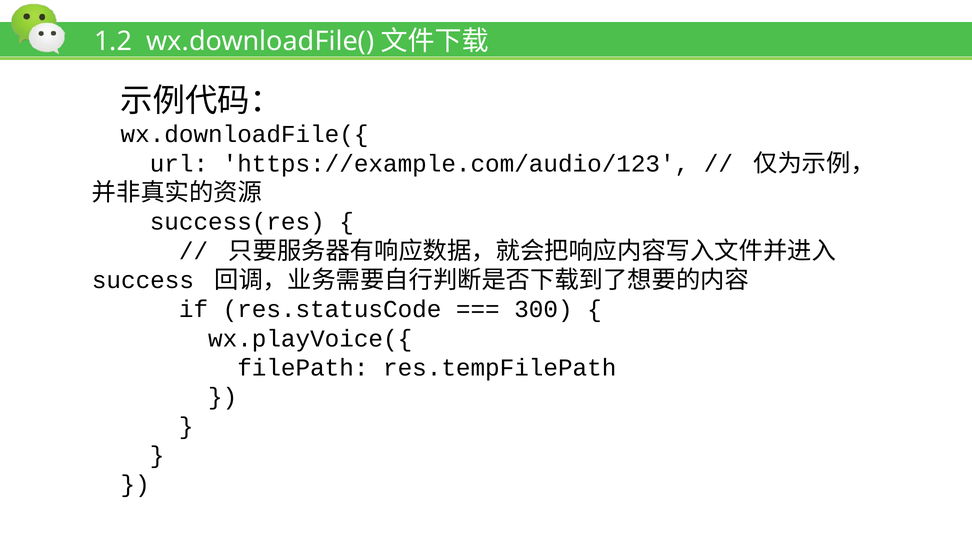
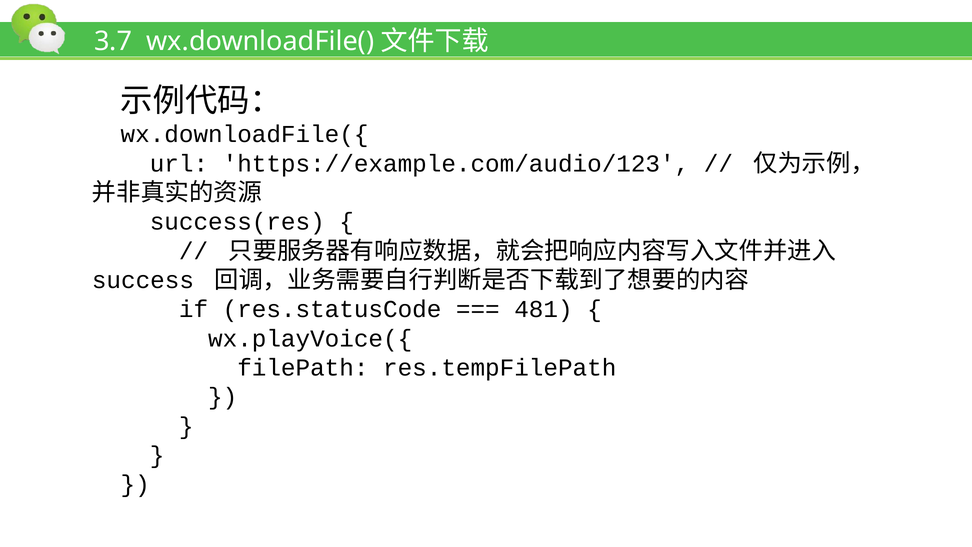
1.2: 1.2 -> 3.7
300: 300 -> 481
